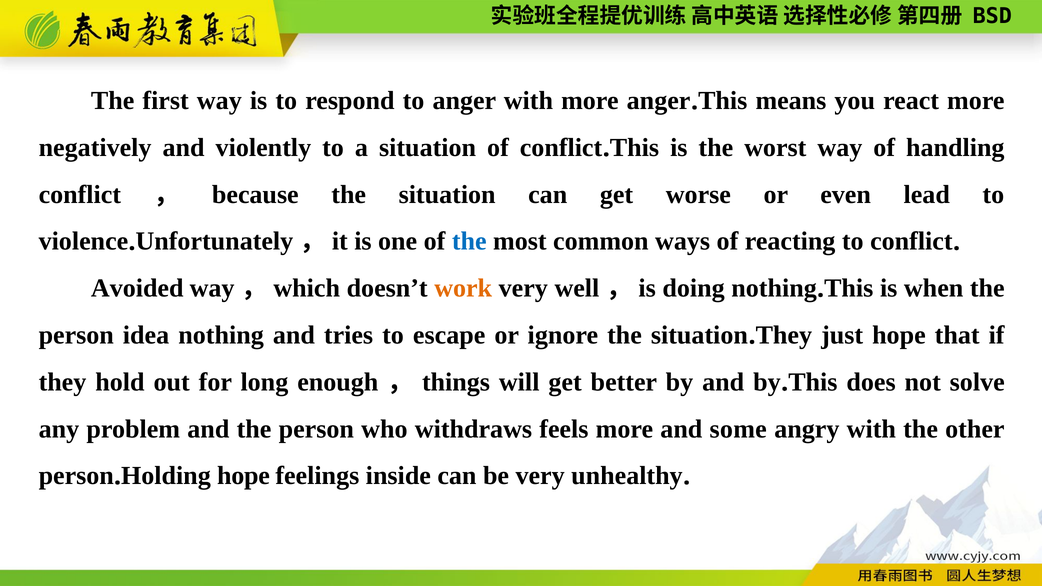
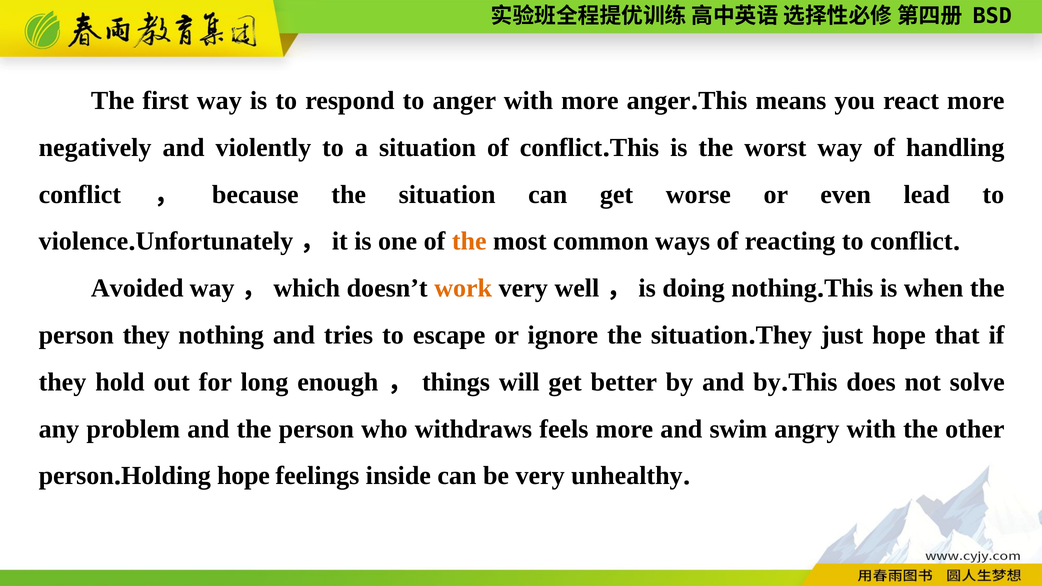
the at (469, 241) colour: blue -> orange
person idea: idea -> they
some: some -> swim
